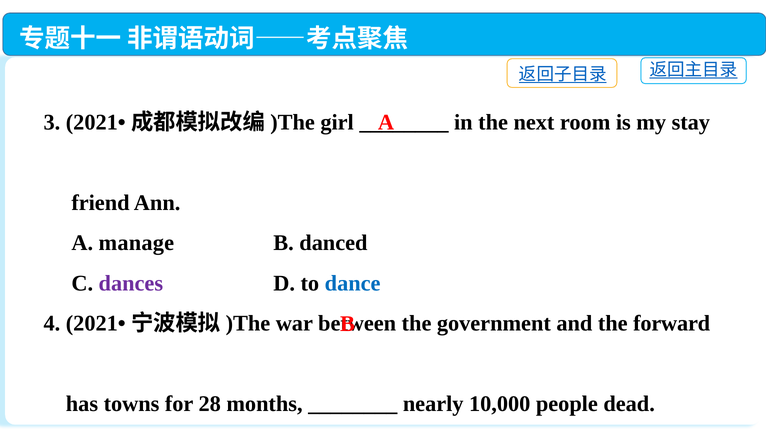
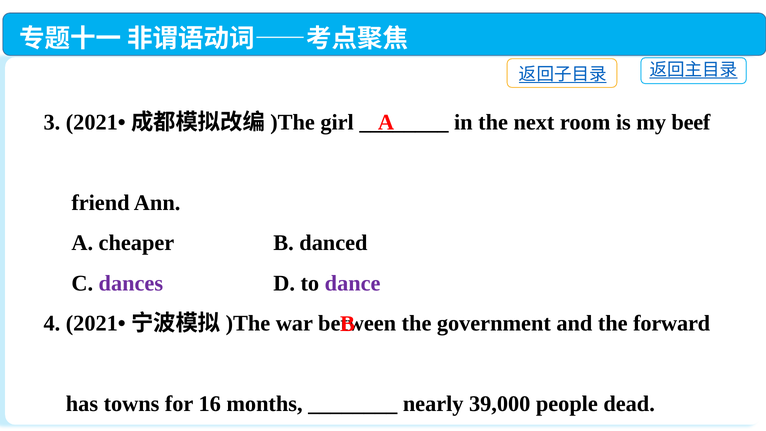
stay: stay -> beef
manage: manage -> cheaper
dance colour: blue -> purple
28: 28 -> 16
10,000: 10,000 -> 39,000
